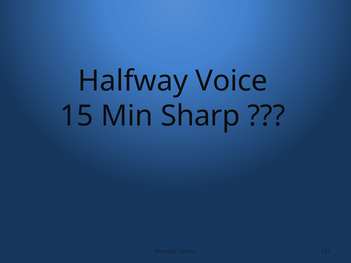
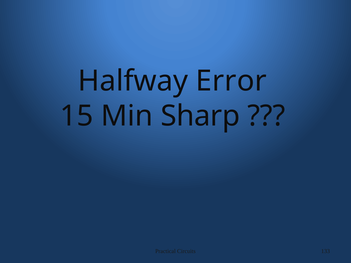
Voice: Voice -> Error
